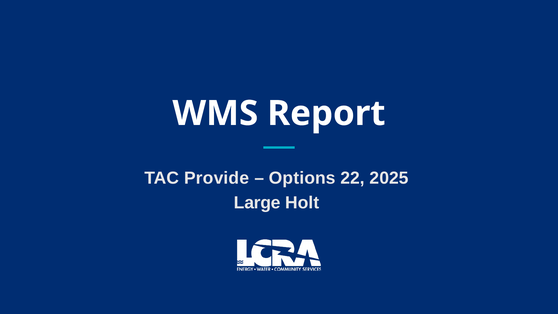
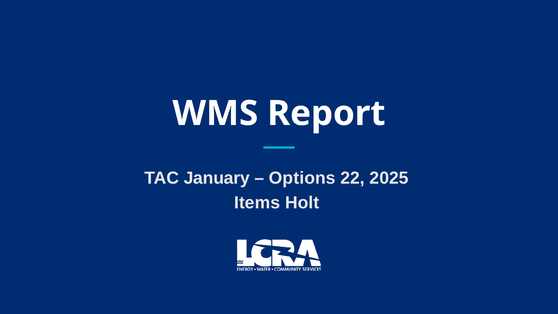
Provide: Provide -> January
Large: Large -> Items
